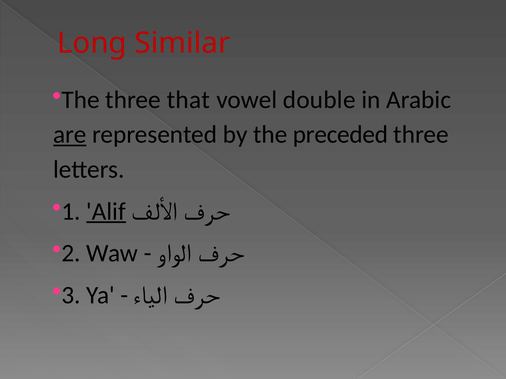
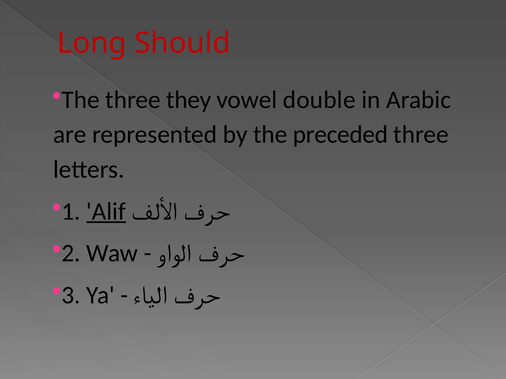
Similar: Similar -> Should
that: that -> they
are underline: present -> none
